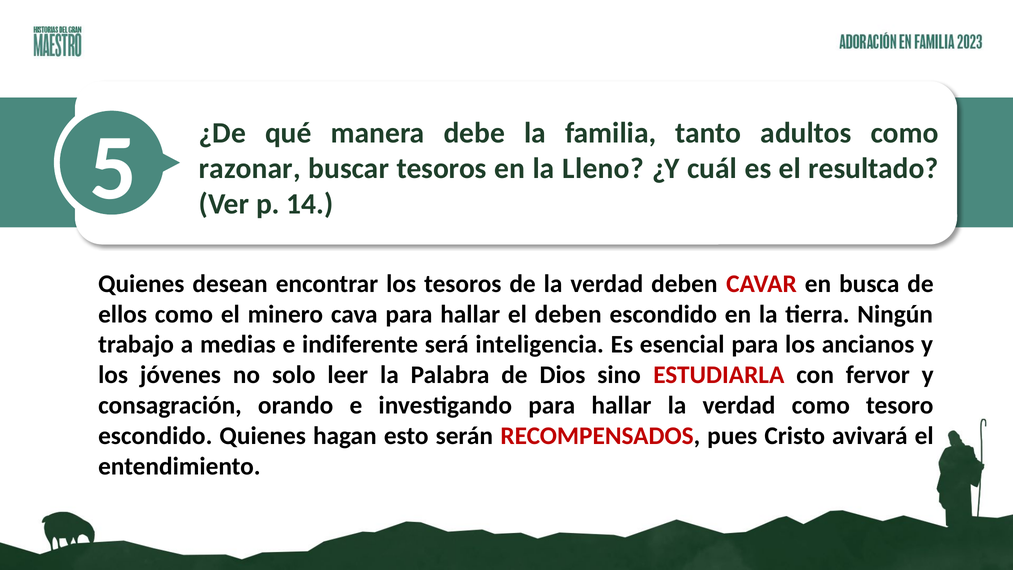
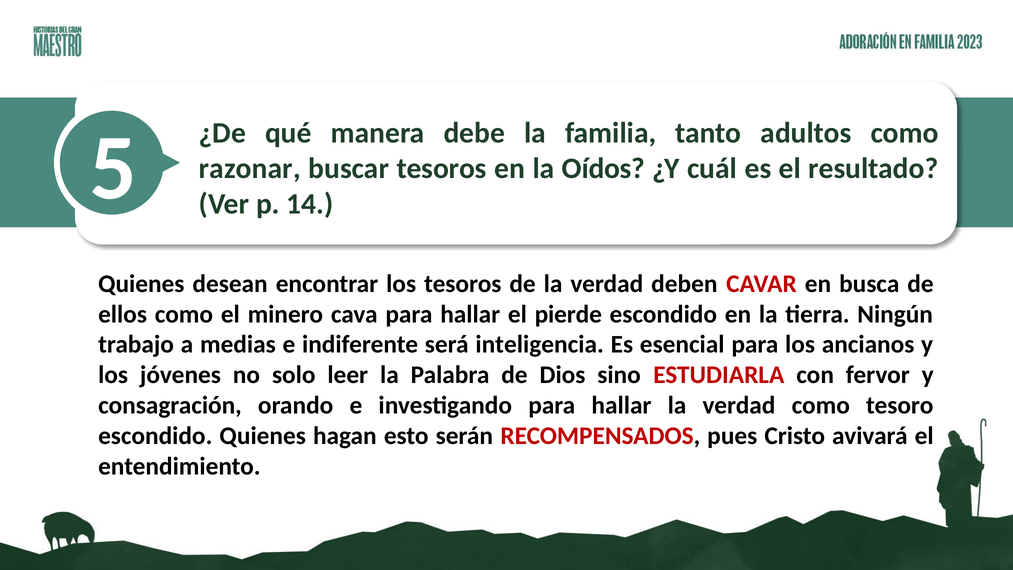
Lleno: Lleno -> Oídos
el deben: deben -> pierde
